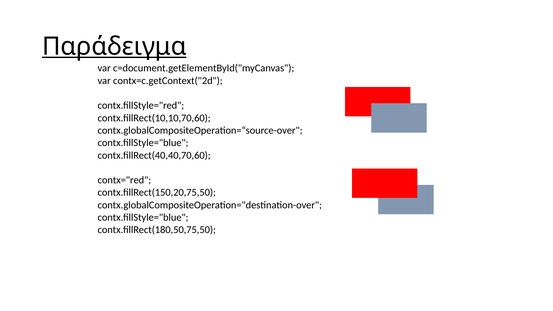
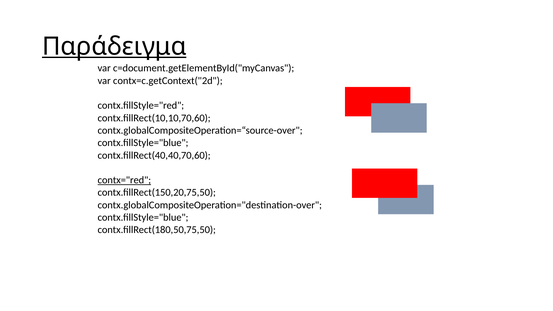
contx="red underline: none -> present
